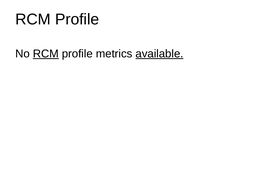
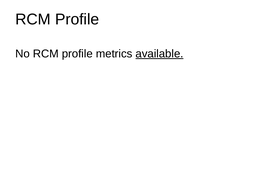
RCM at (46, 53) underline: present -> none
